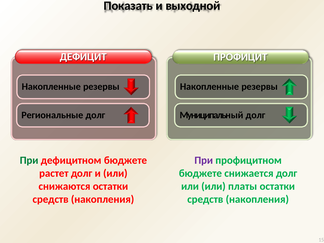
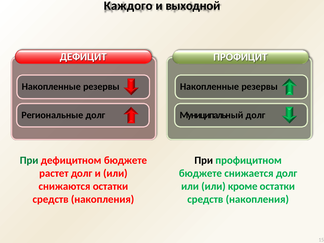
Показать: Показать -> Каждого
При at (204, 160) colour: purple -> black
платы: платы -> кроме
